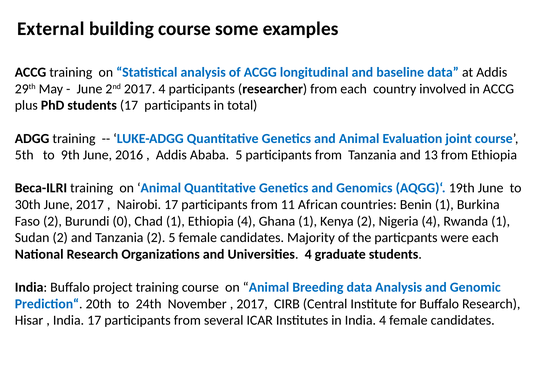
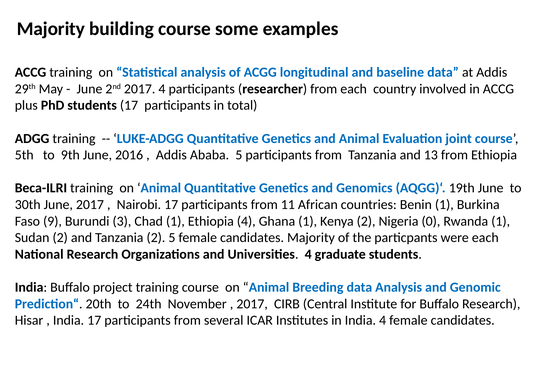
External at (51, 29): External -> Majority
Faso 2: 2 -> 9
0: 0 -> 3
Nigeria 4: 4 -> 0
